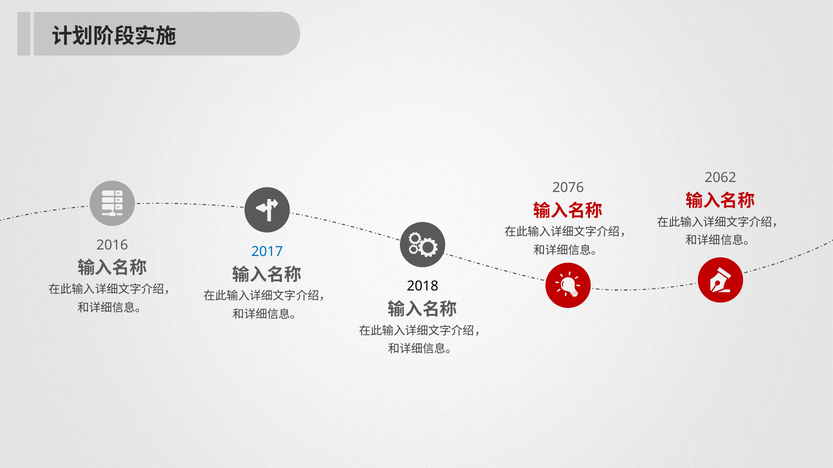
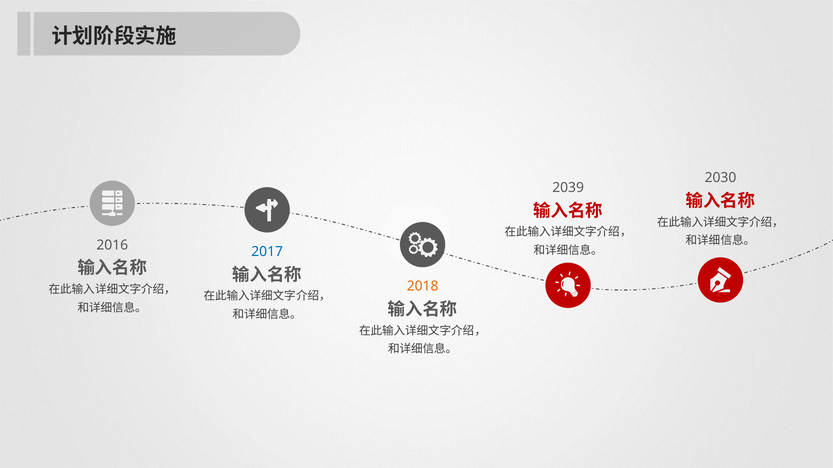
2062: 2062 -> 2030
2076: 2076 -> 2039
2018 colour: black -> orange
